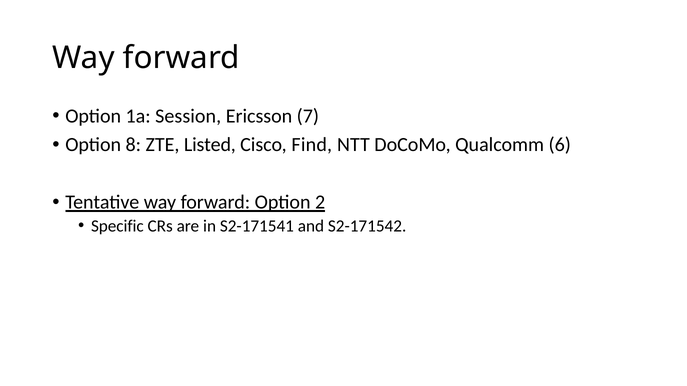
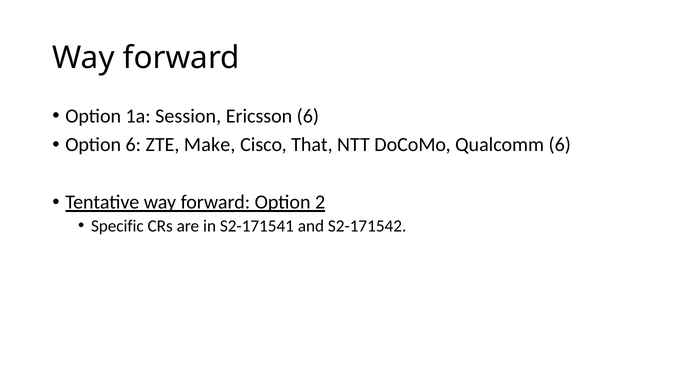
Ericsson 7: 7 -> 6
Option 8: 8 -> 6
Listed: Listed -> Make
Find: Find -> That
